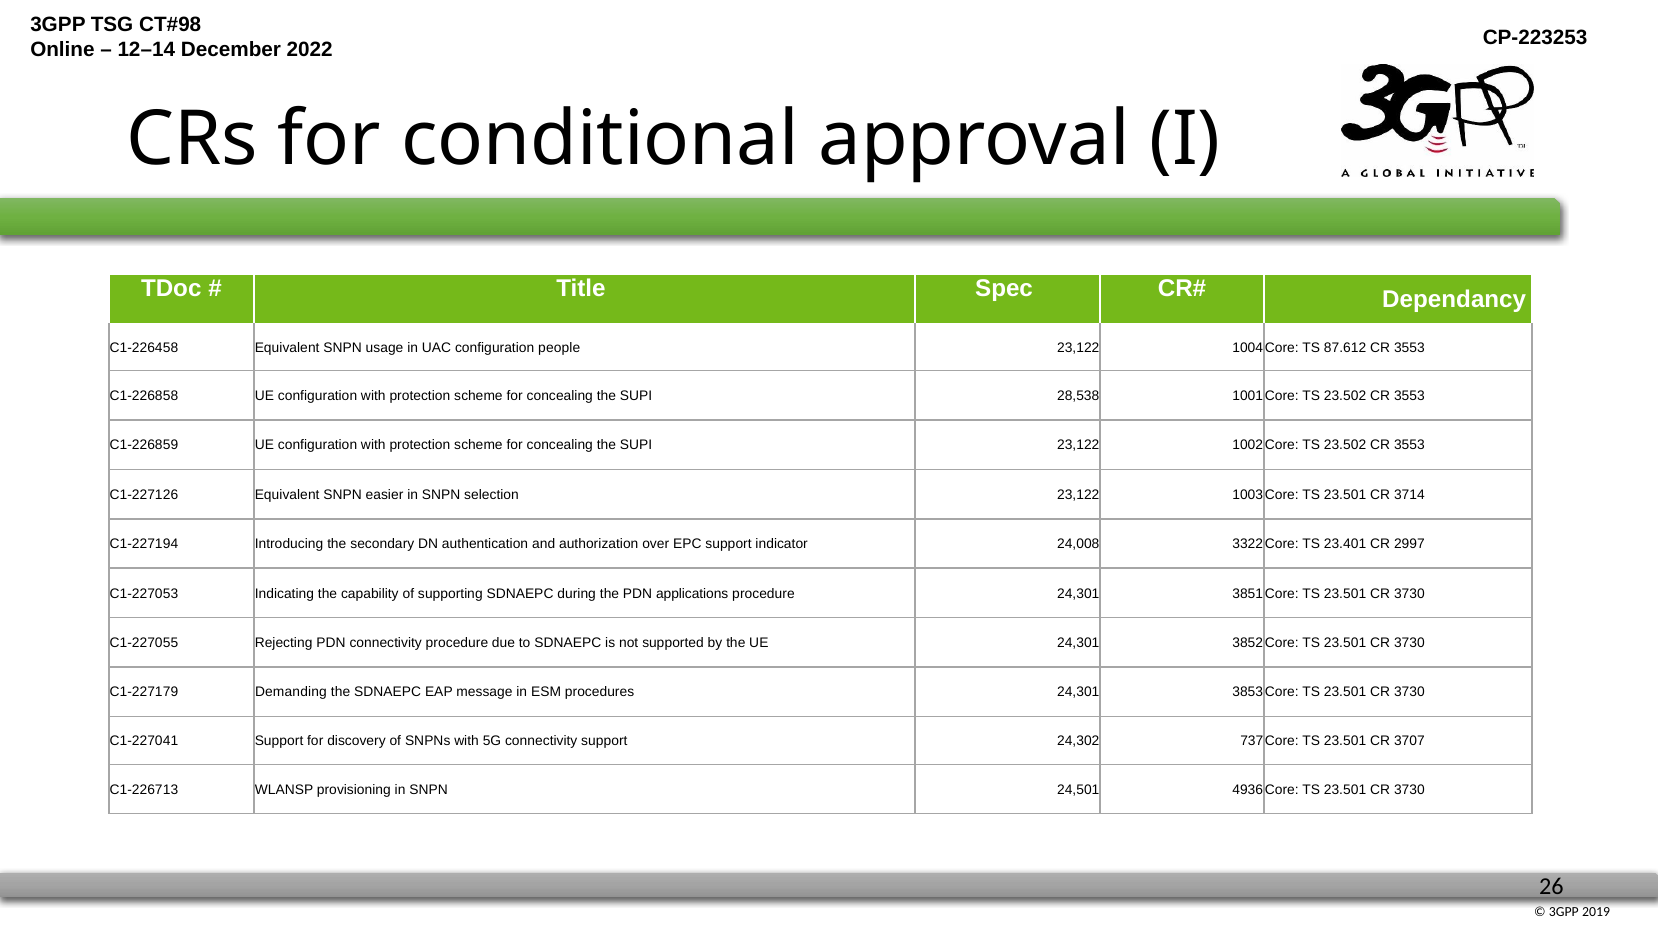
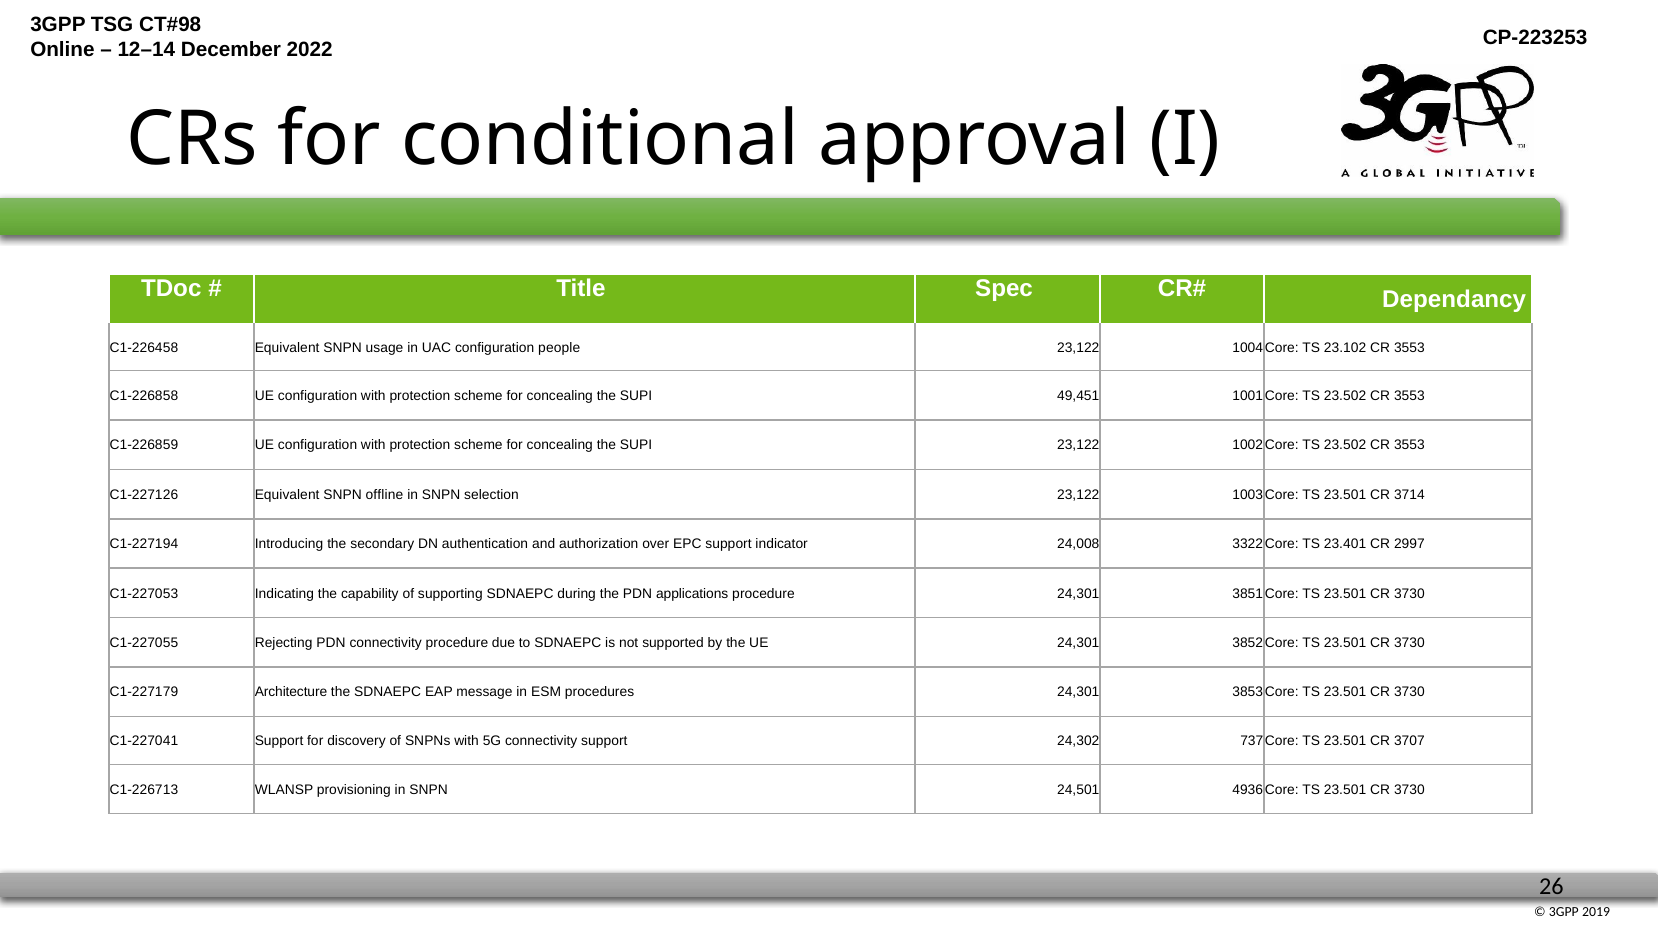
87.612: 87.612 -> 23.102
28,538: 28,538 -> 49,451
easier: easier -> offline
Demanding: Demanding -> Architecture
